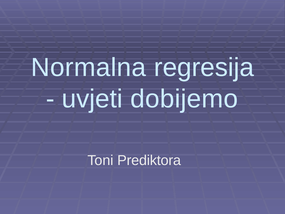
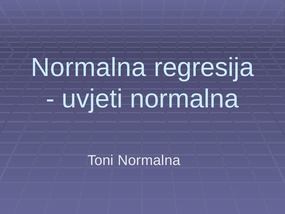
uvjeti dobijemo: dobijemo -> normalna
Toni Prediktora: Prediktora -> Normalna
